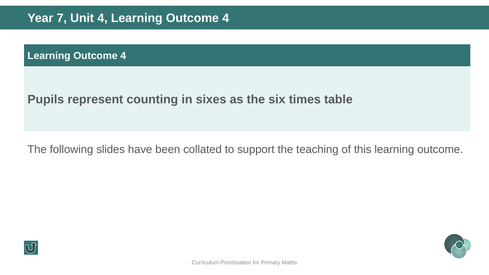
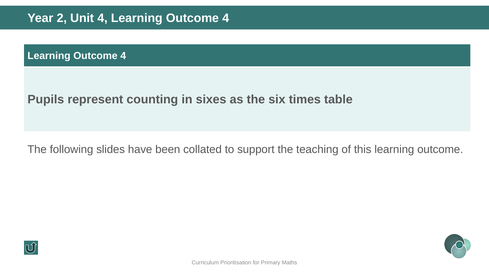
7: 7 -> 2
